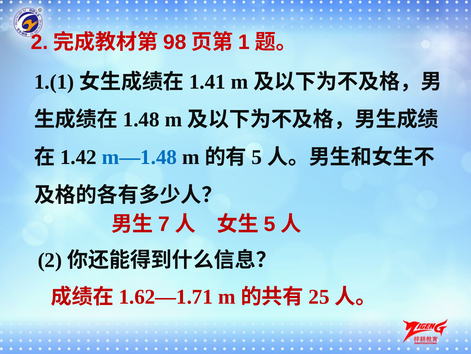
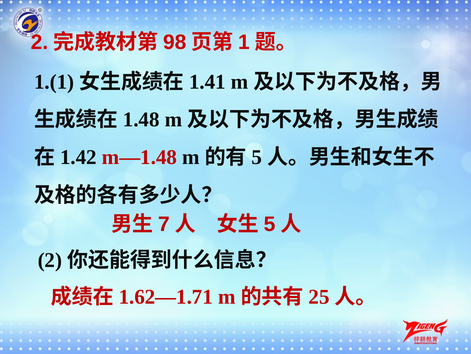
m—1.48 colour: blue -> red
